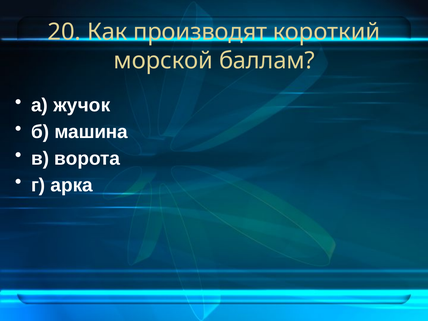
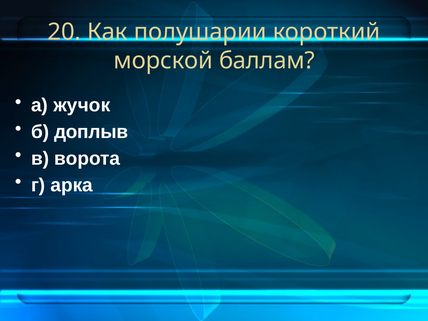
производят: производят -> полушарии
машина: машина -> доплыв
